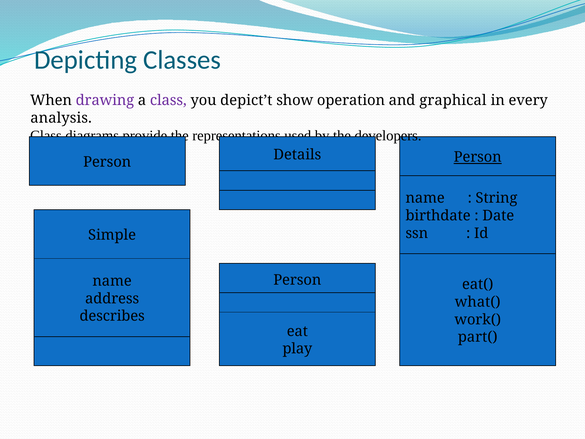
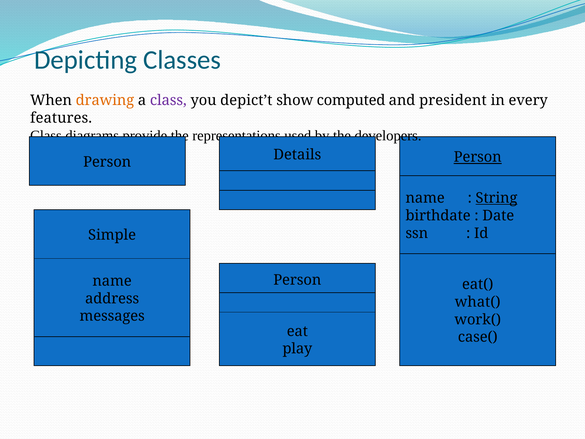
drawing colour: purple -> orange
operation: operation -> computed
graphical: graphical -> president
analysis: analysis -> features
String underline: none -> present
describes: describes -> messages
part(: part( -> case(
